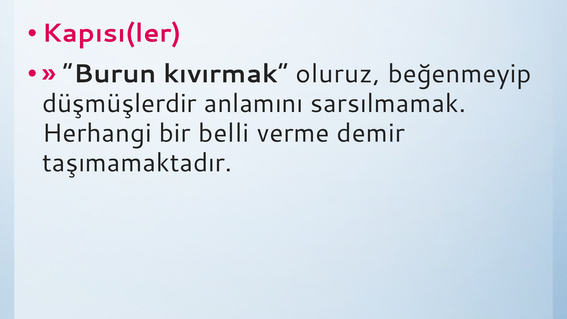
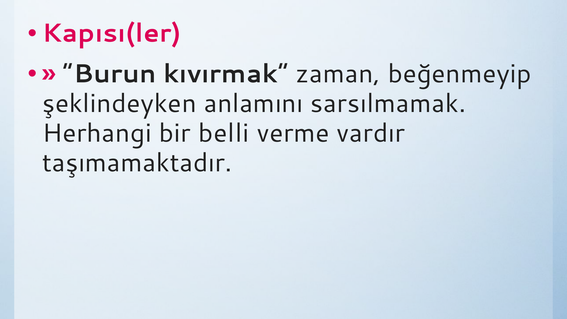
oluruz: oluruz -> zaman
düşmüşlerdir: düşmüşlerdir -> şeklindeyken
demir: demir -> vardır
